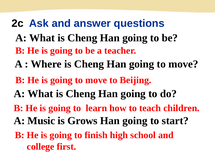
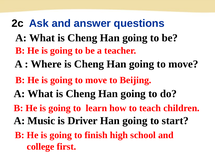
Grows: Grows -> Driver
